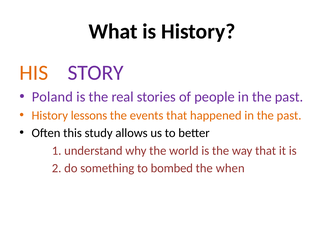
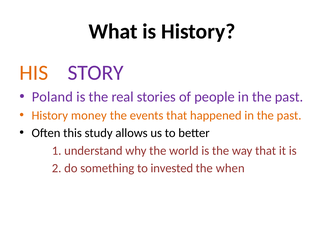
lessons: lessons -> money
bombed: bombed -> invested
